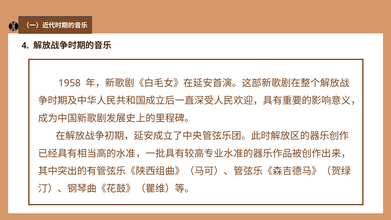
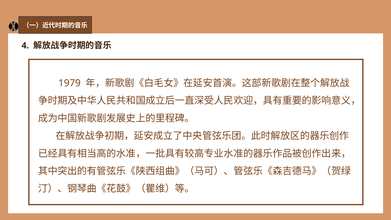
1958: 1958 -> 1979
